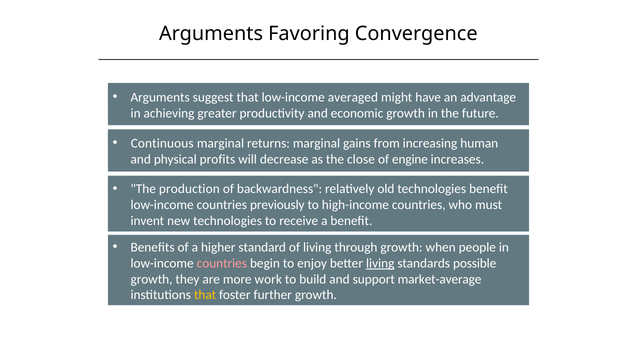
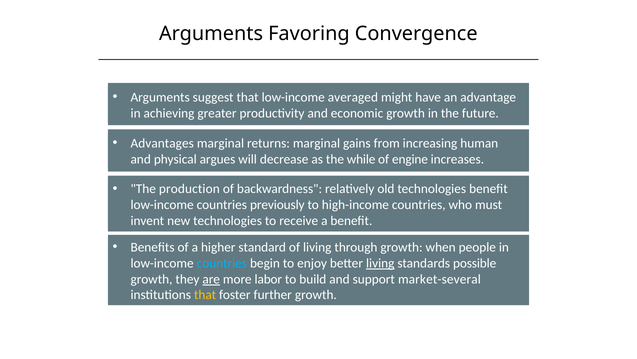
Continuous: Continuous -> Advantages
profits: profits -> argues
close: close -> while
countries at (222, 263) colour: pink -> light blue
are underline: none -> present
work: work -> labor
market-average: market-average -> market-several
